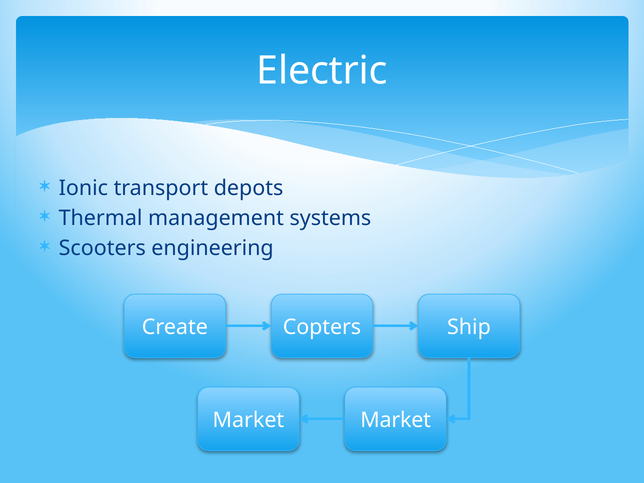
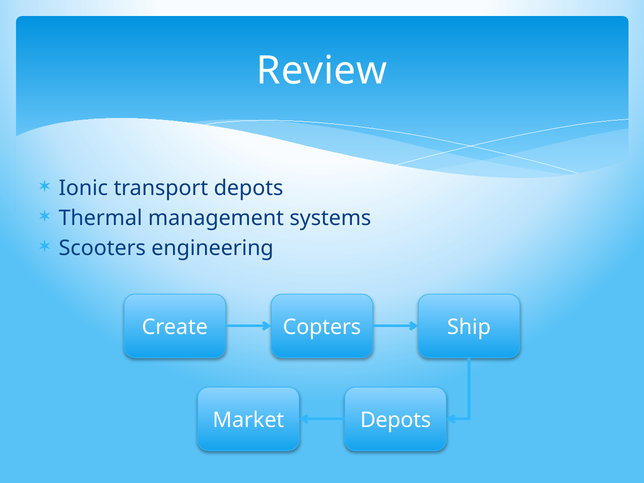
Electric: Electric -> Review
Market Market: Market -> Depots
